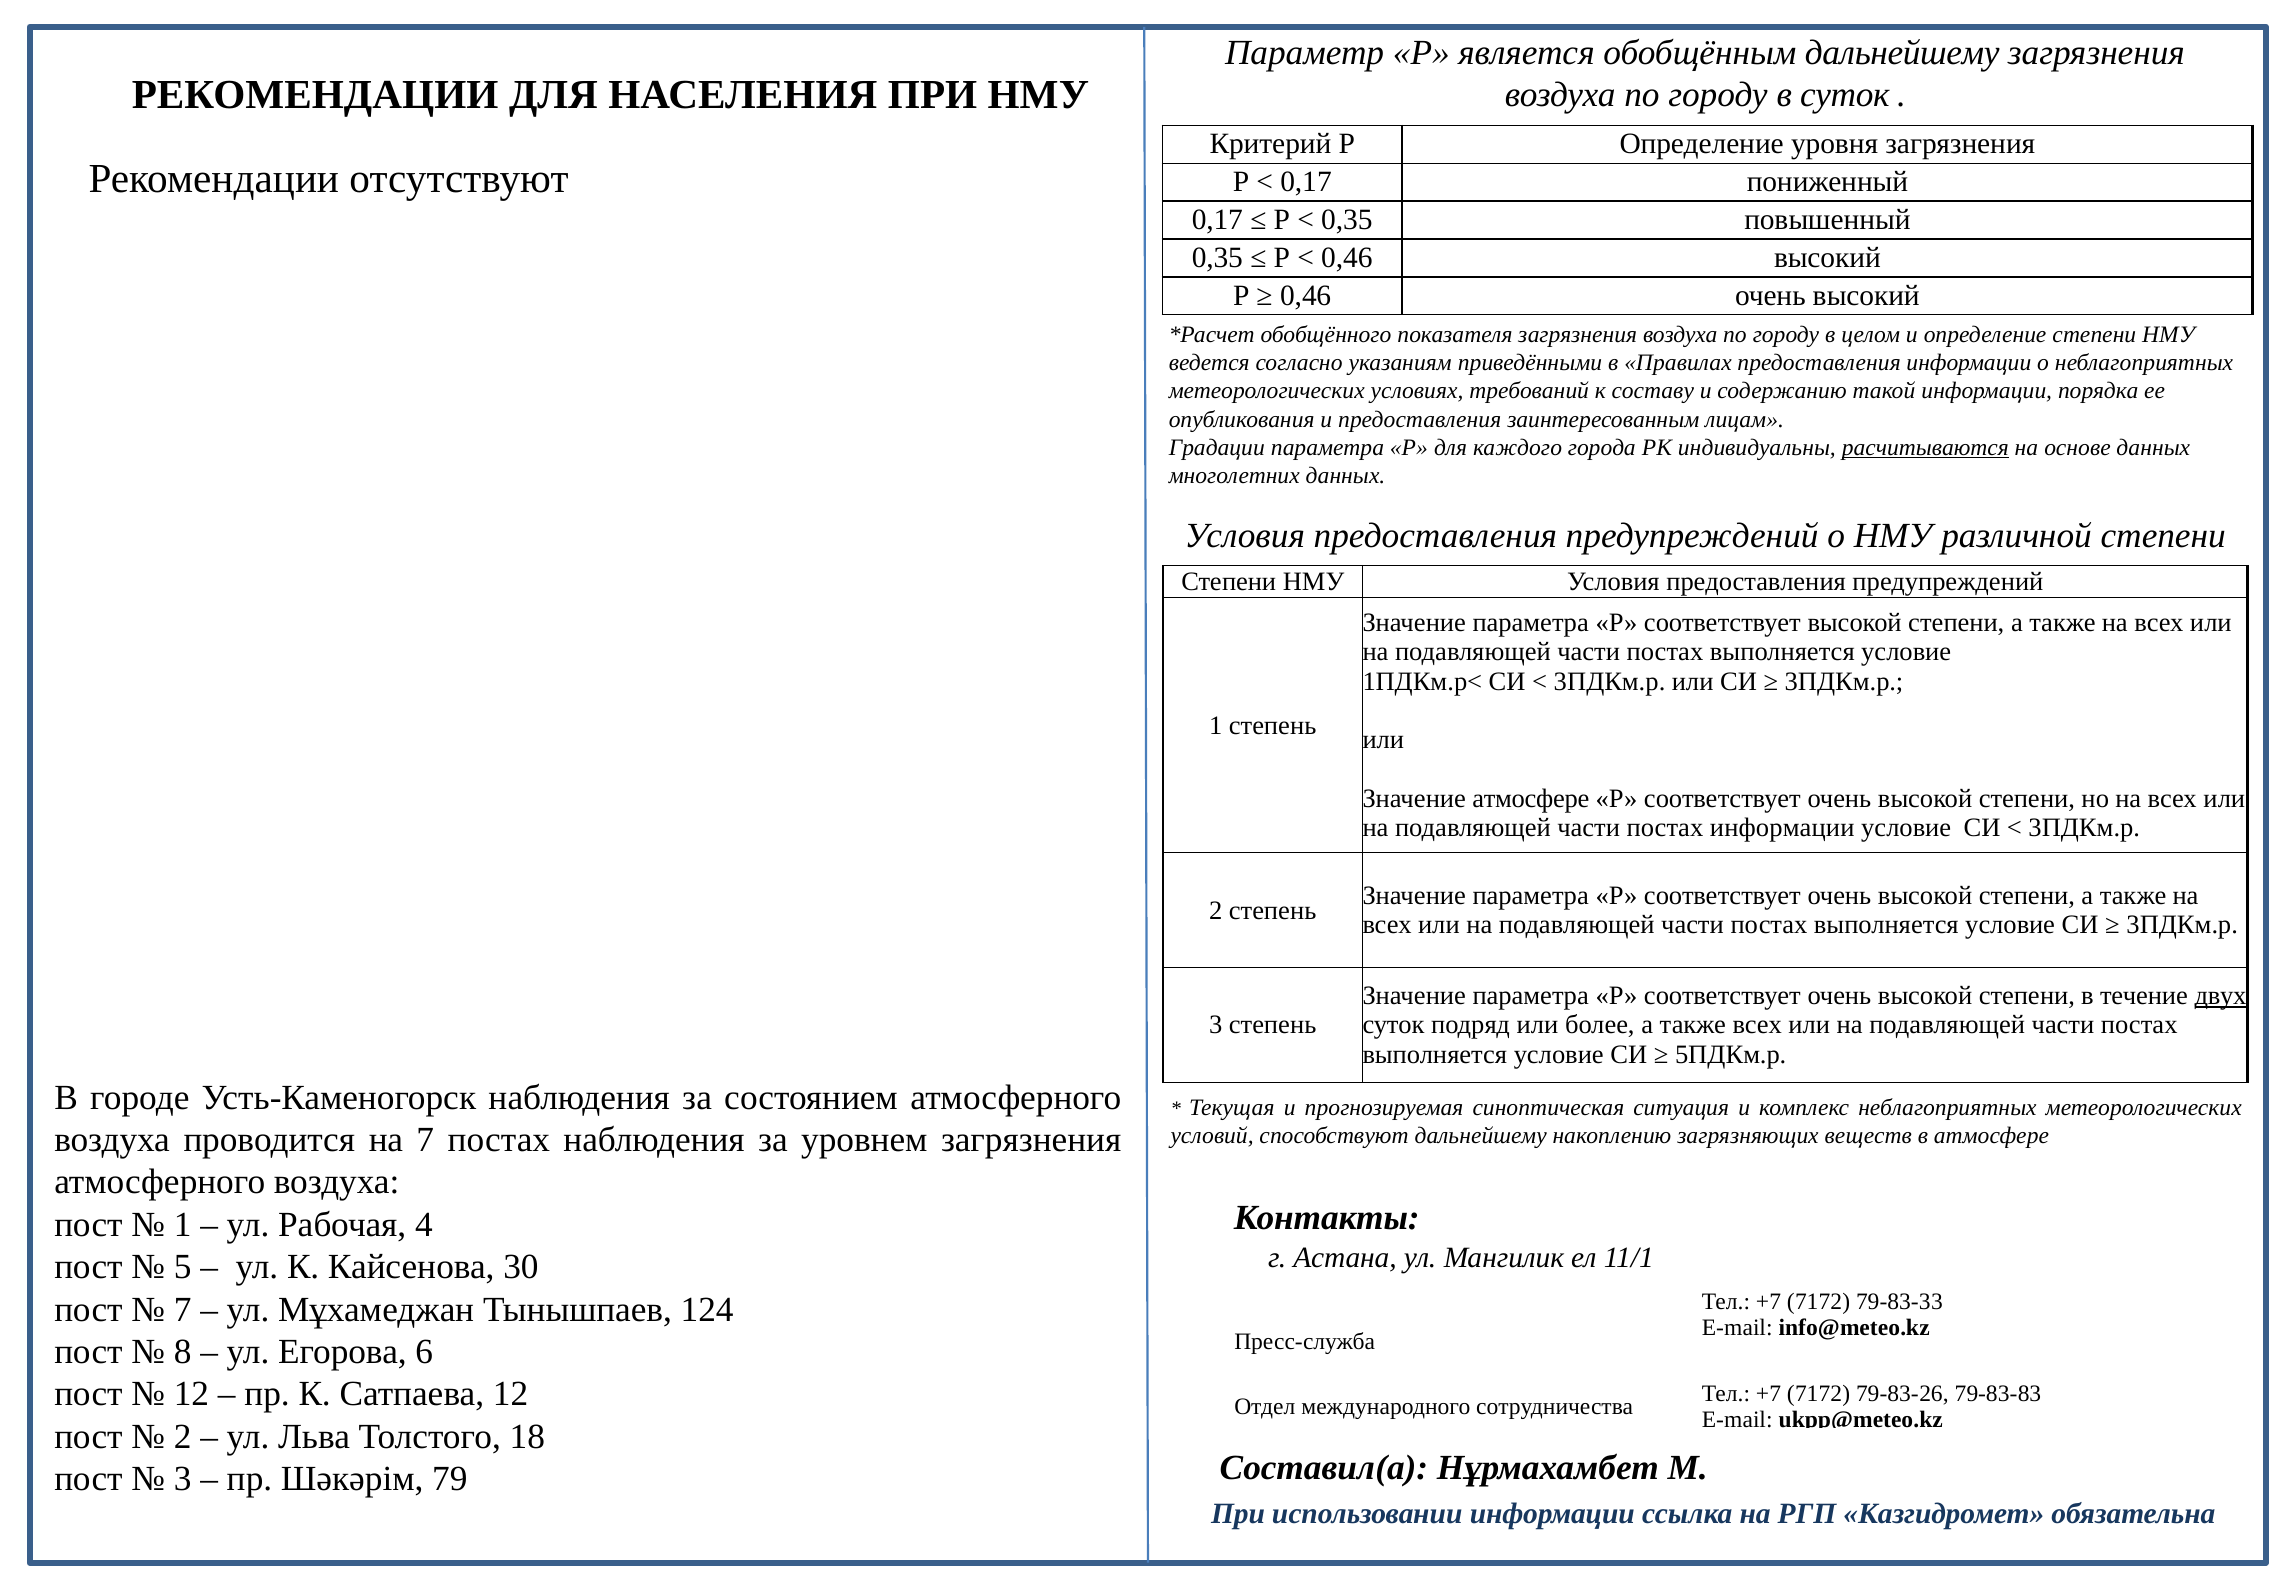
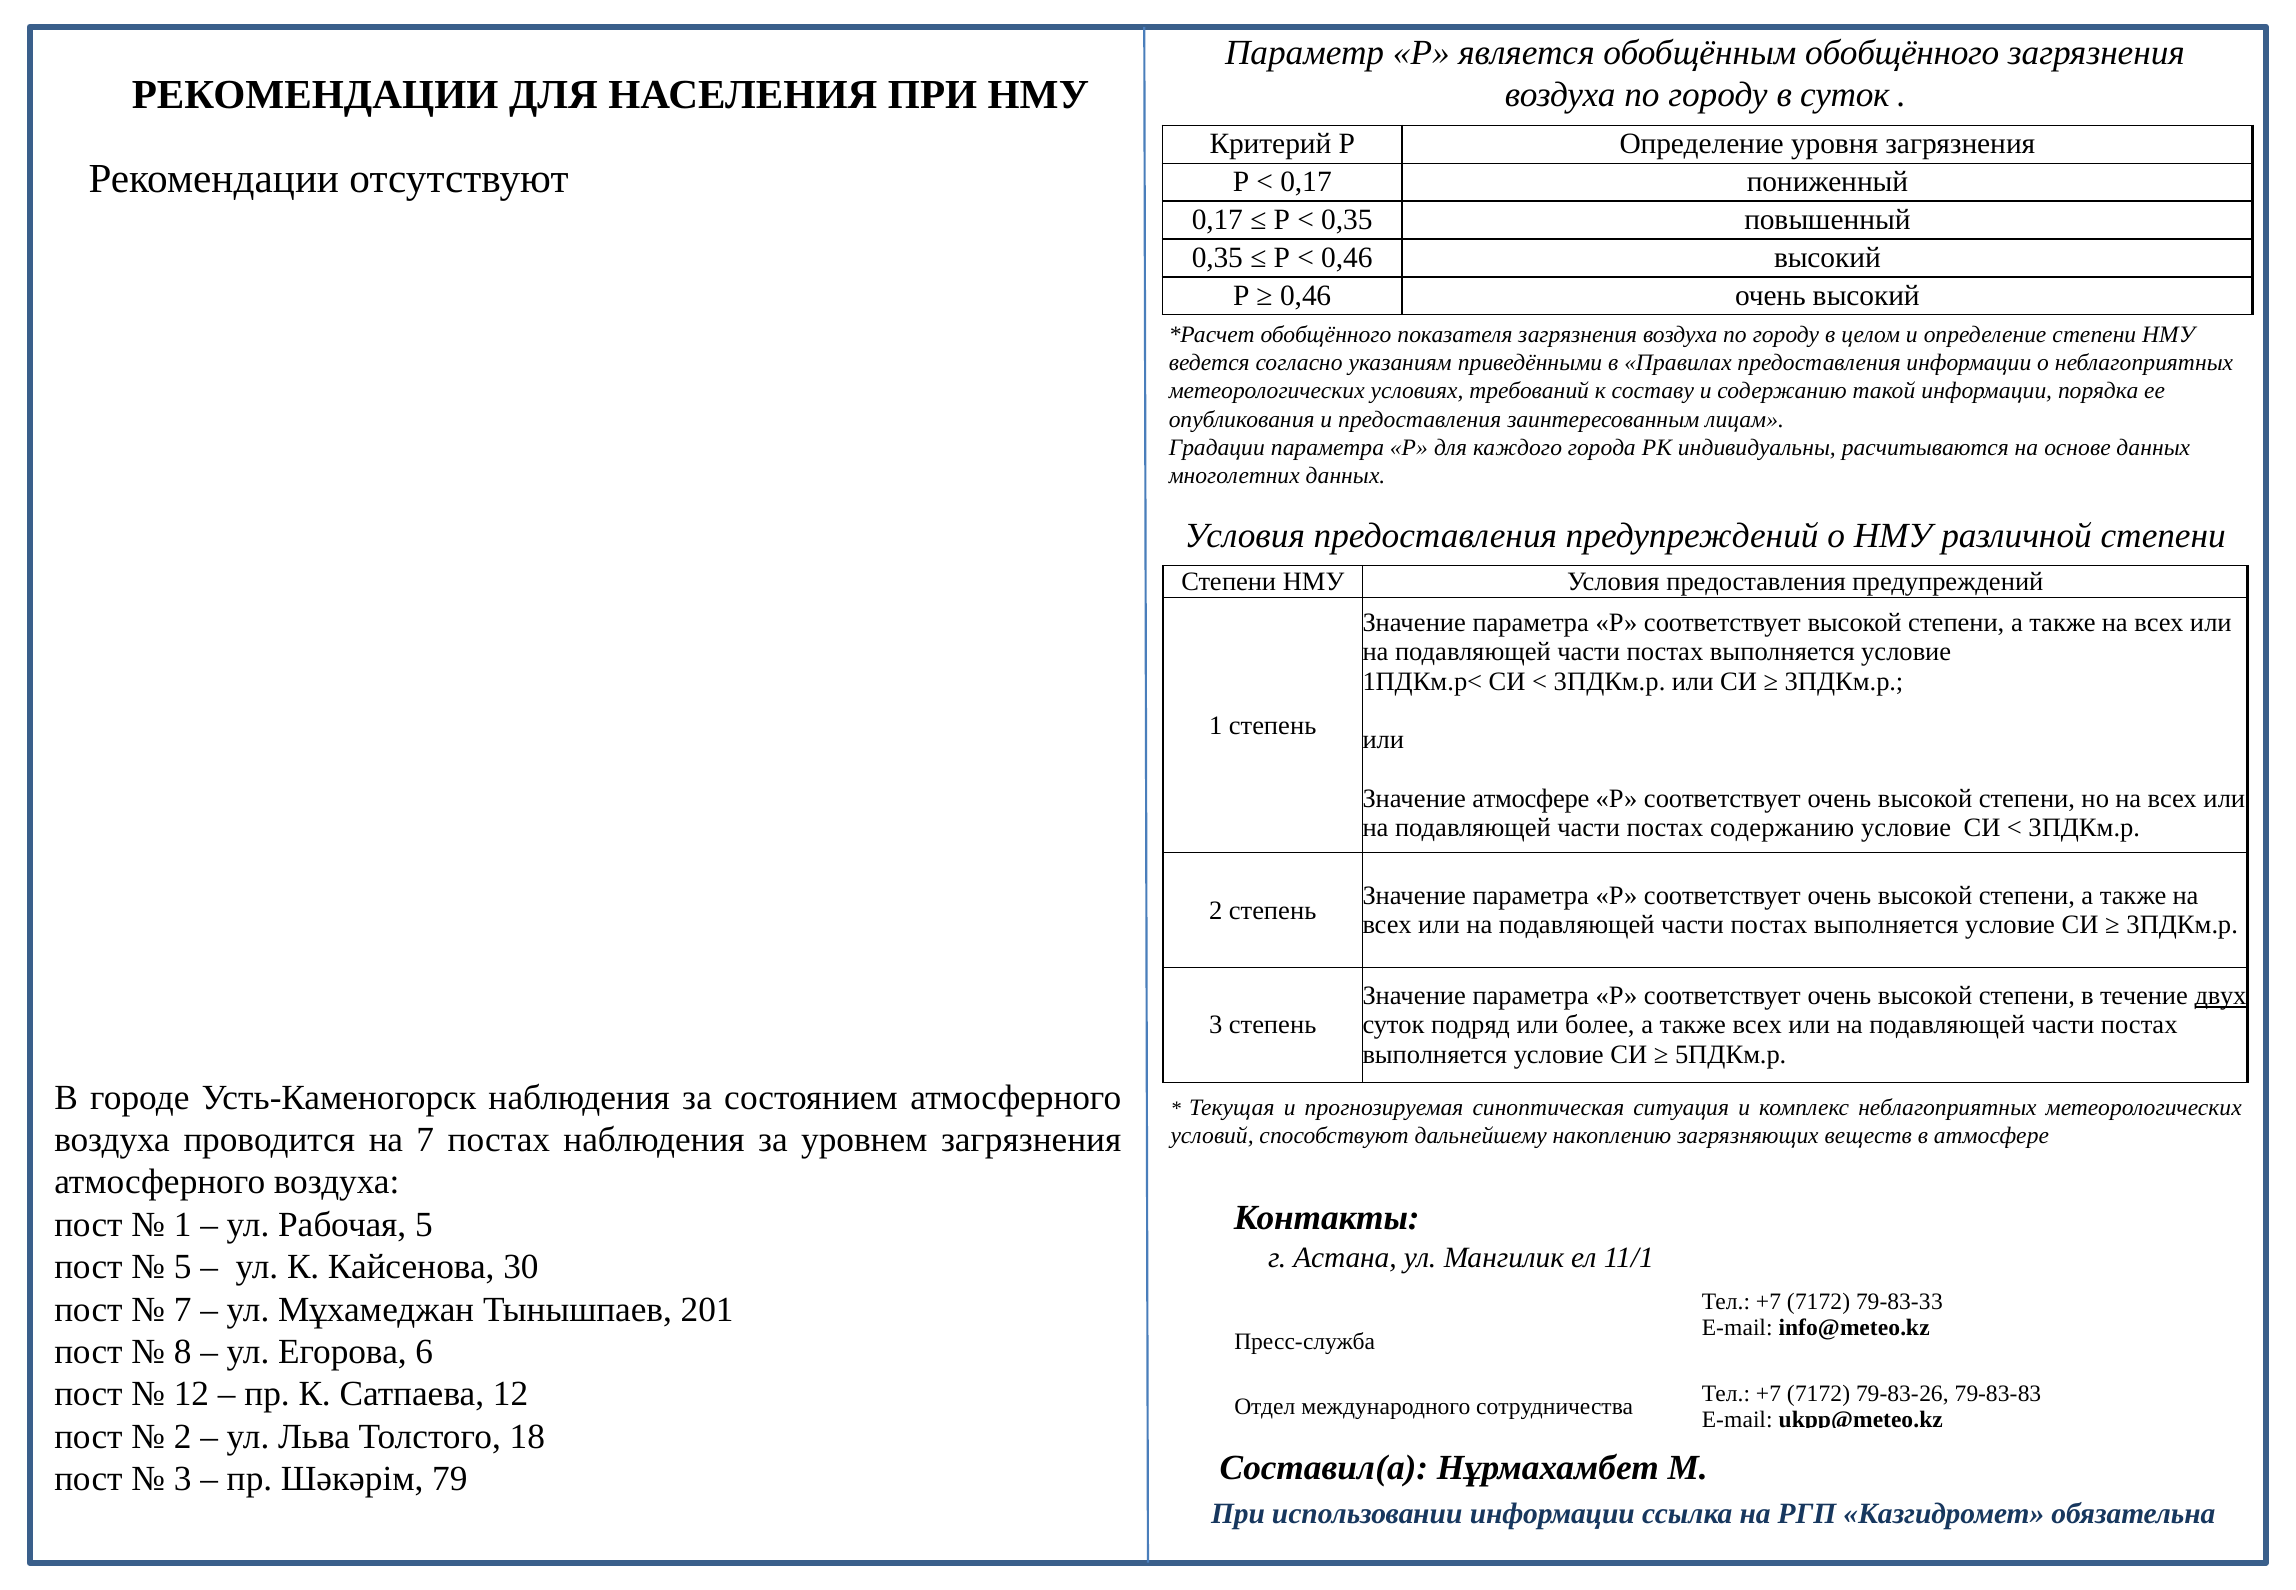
обобщённым дальнейшему: дальнейшему -> обобщённого
расчитываются underline: present -> none
постах информации: информации -> содержанию
Рабочая 4: 4 -> 5
124: 124 -> 201
